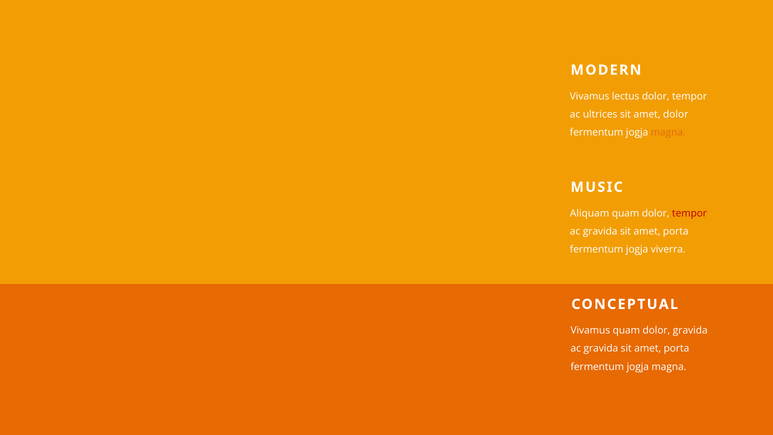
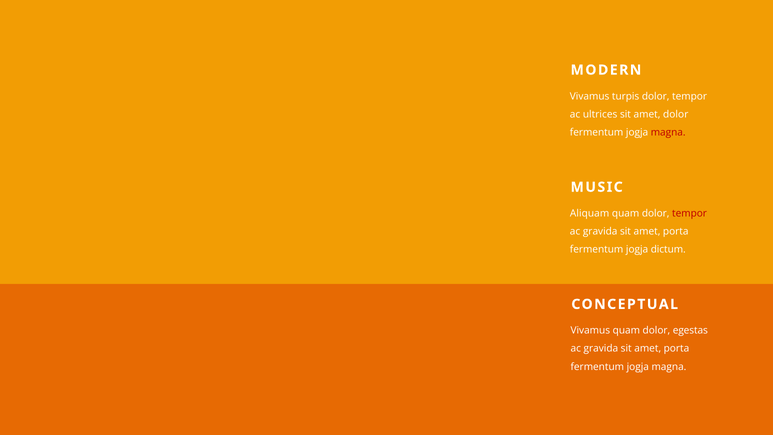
lectus: lectus -> turpis
magna at (668, 132) colour: orange -> red
viverra: viverra -> dictum
dolor gravida: gravida -> egestas
